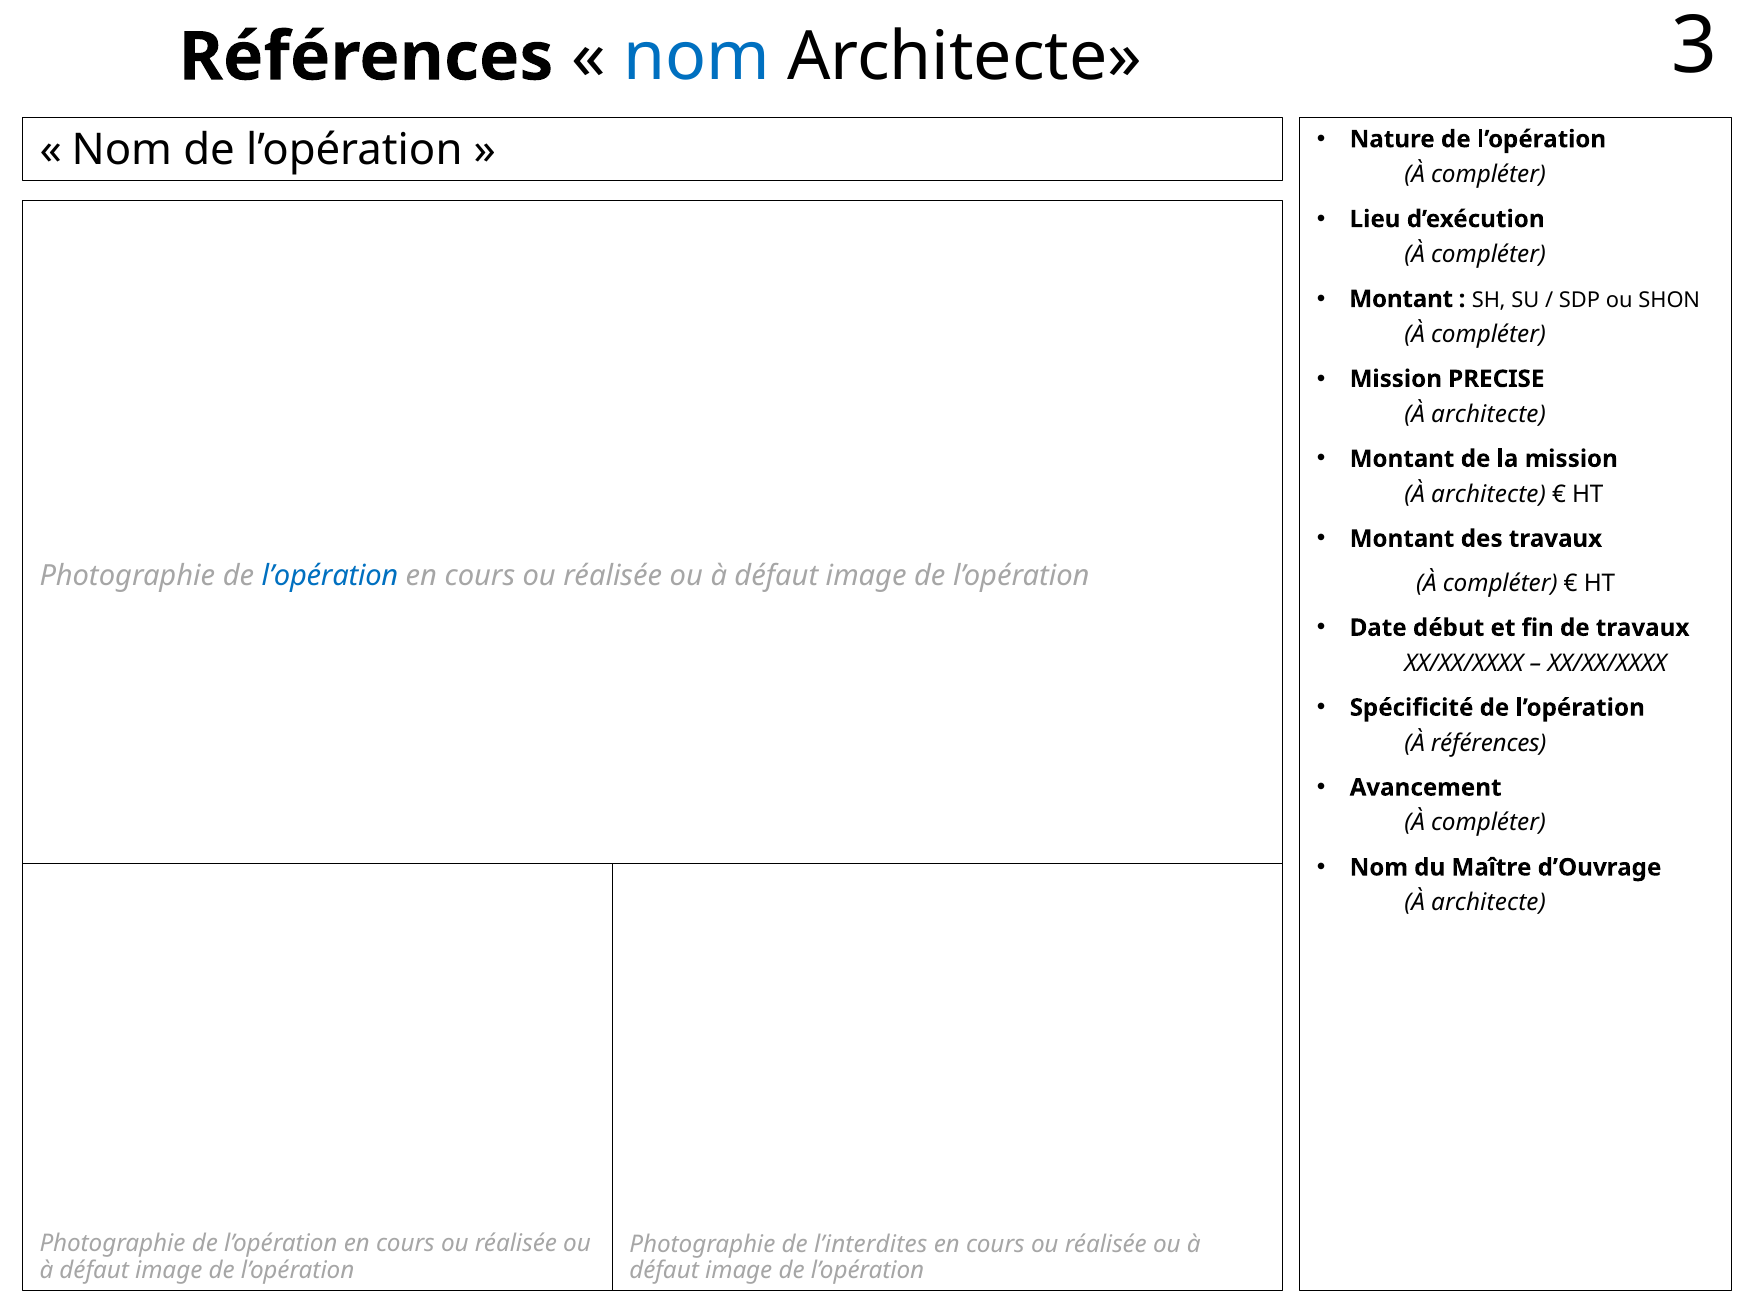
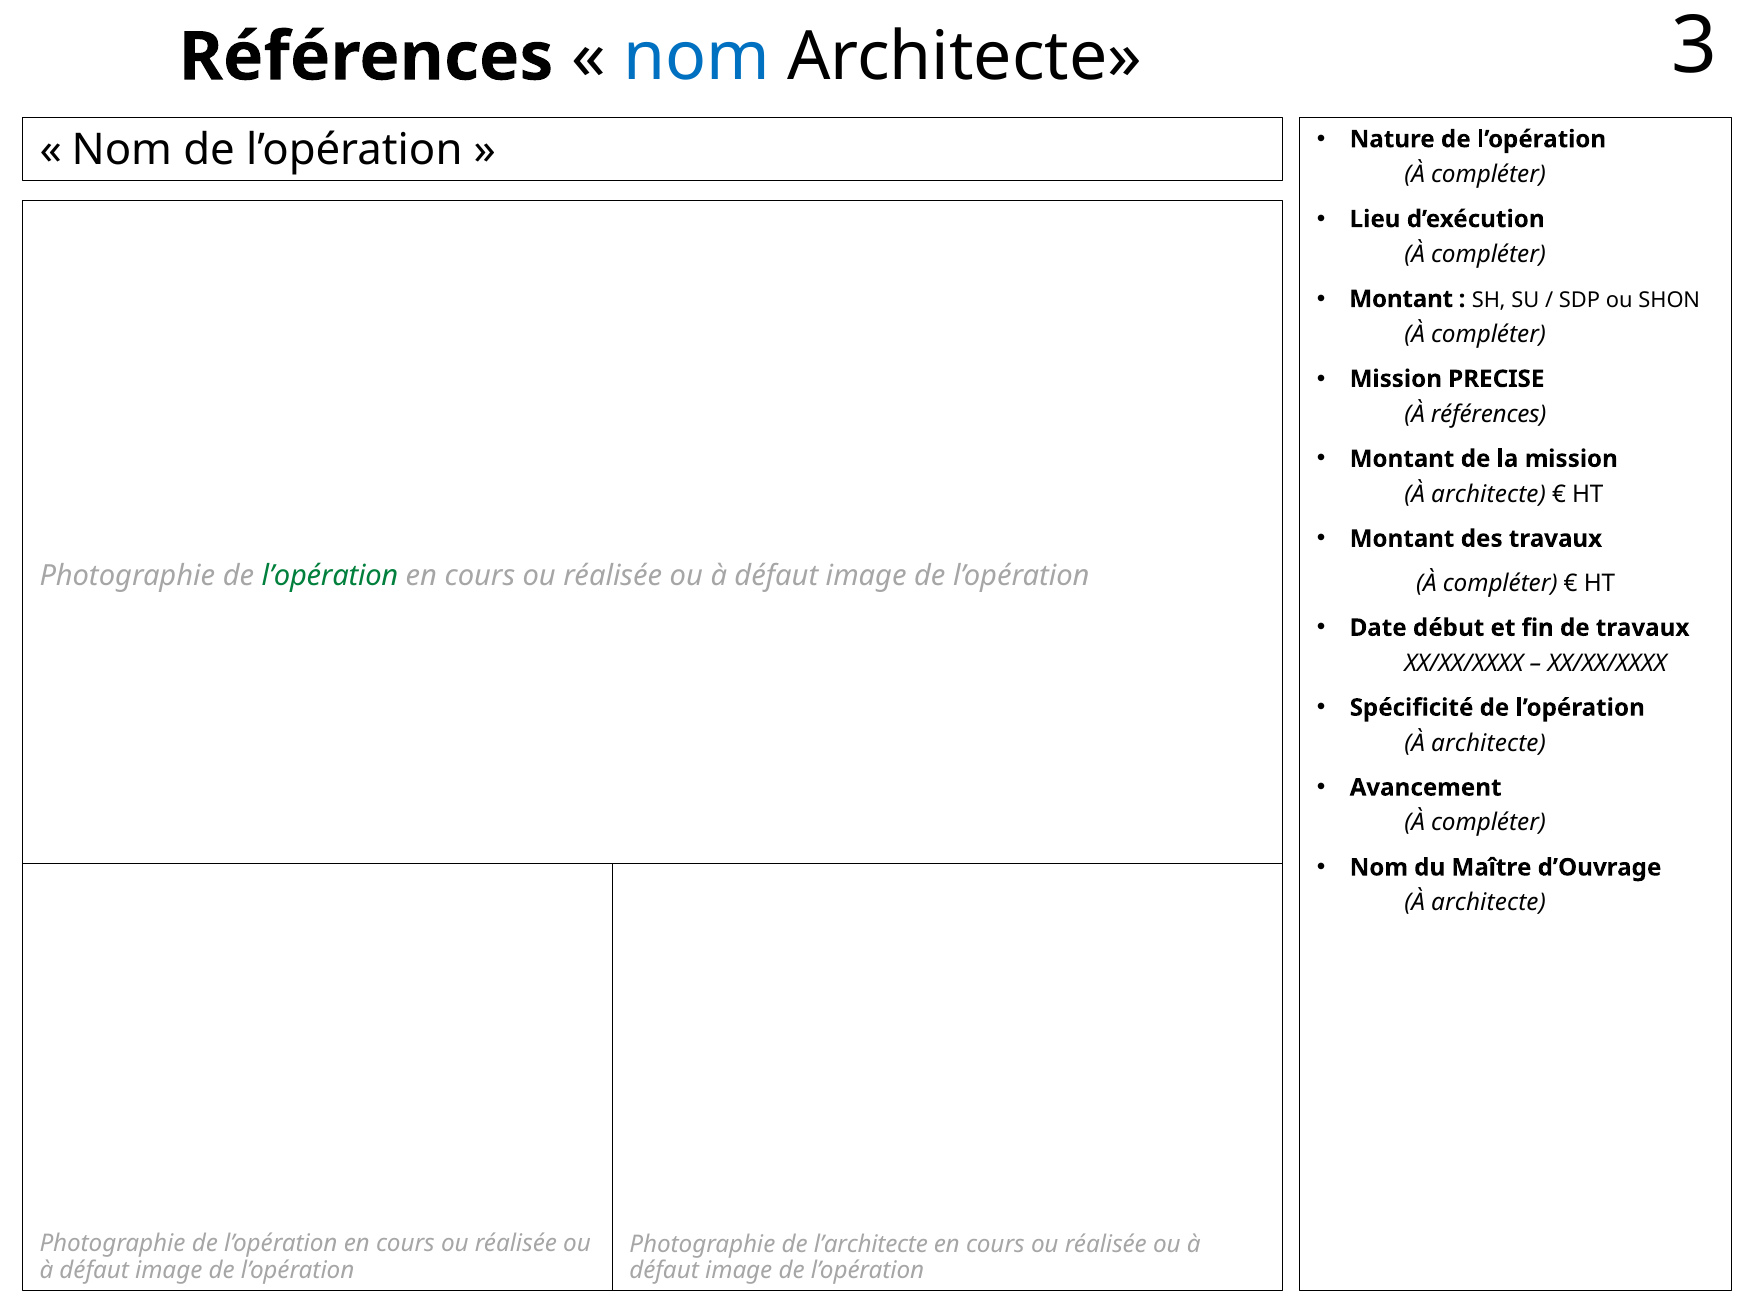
architecte at (1488, 414): architecte -> références
l’opération at (330, 575) colour: blue -> green
références at (1489, 743): références -> architecte
l’interdites: l’interdites -> l’architecte
